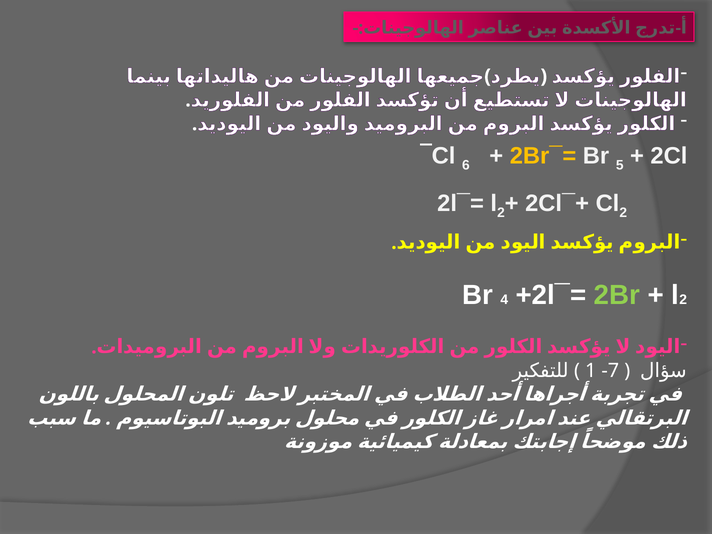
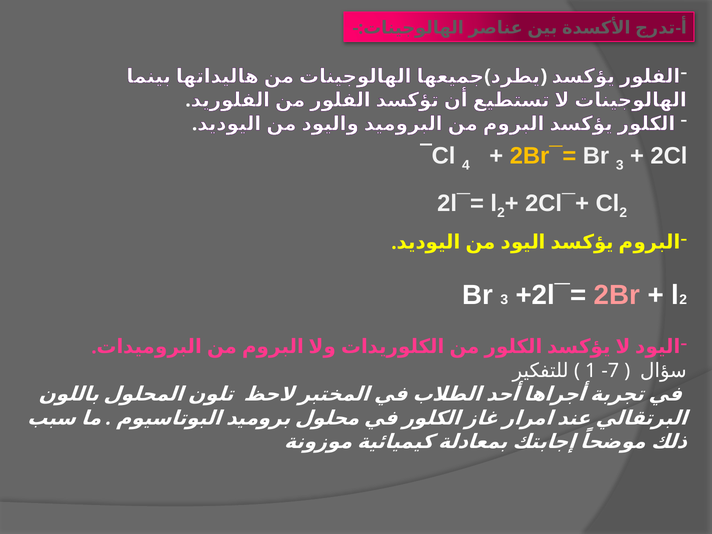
6: 6 -> 4
5 at (620, 165): 5 -> 3
4 at (504, 300): 4 -> 3
2Br colour: light green -> pink
